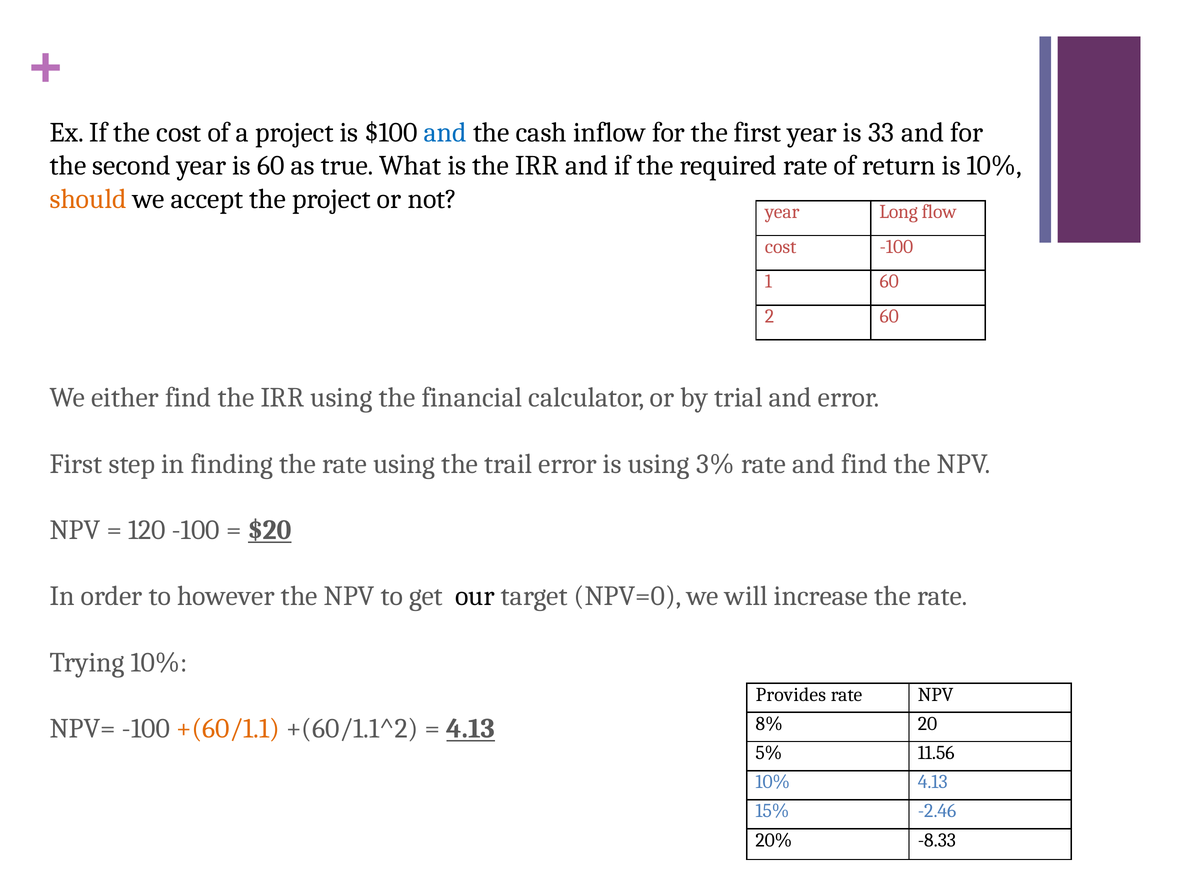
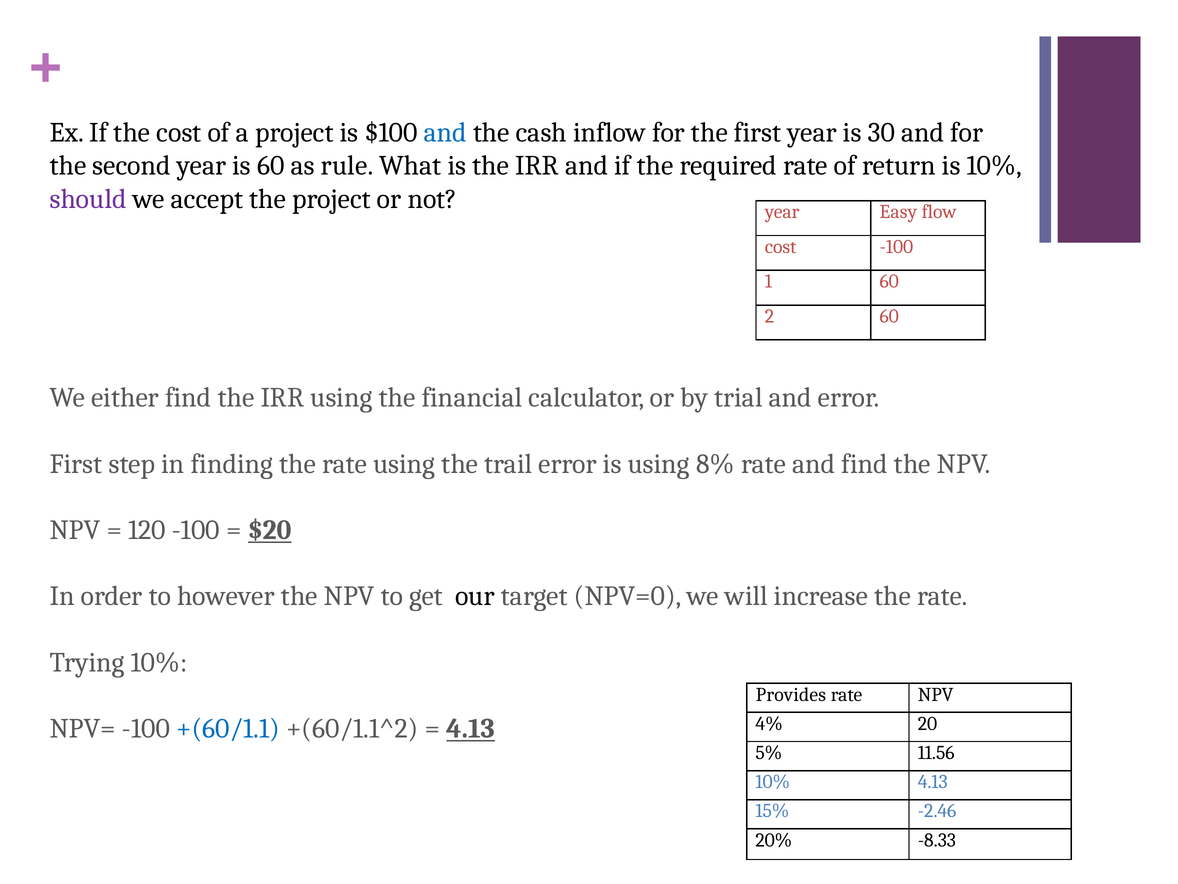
33: 33 -> 30
true: true -> rule
should colour: orange -> purple
Long: Long -> Easy
3%: 3% -> 8%
8%: 8% -> 4%
+(60/1.1 colour: orange -> blue
